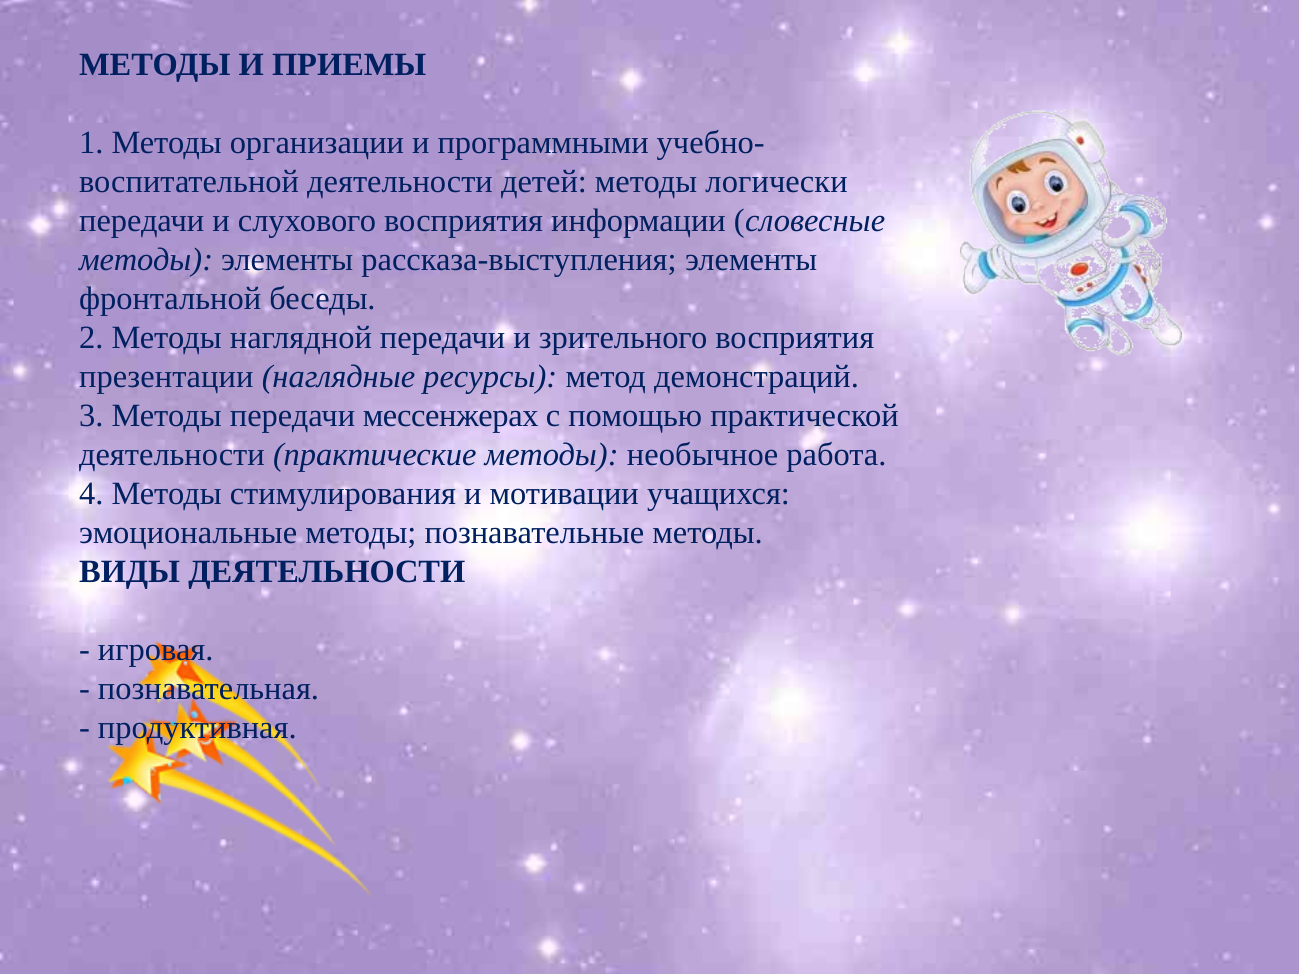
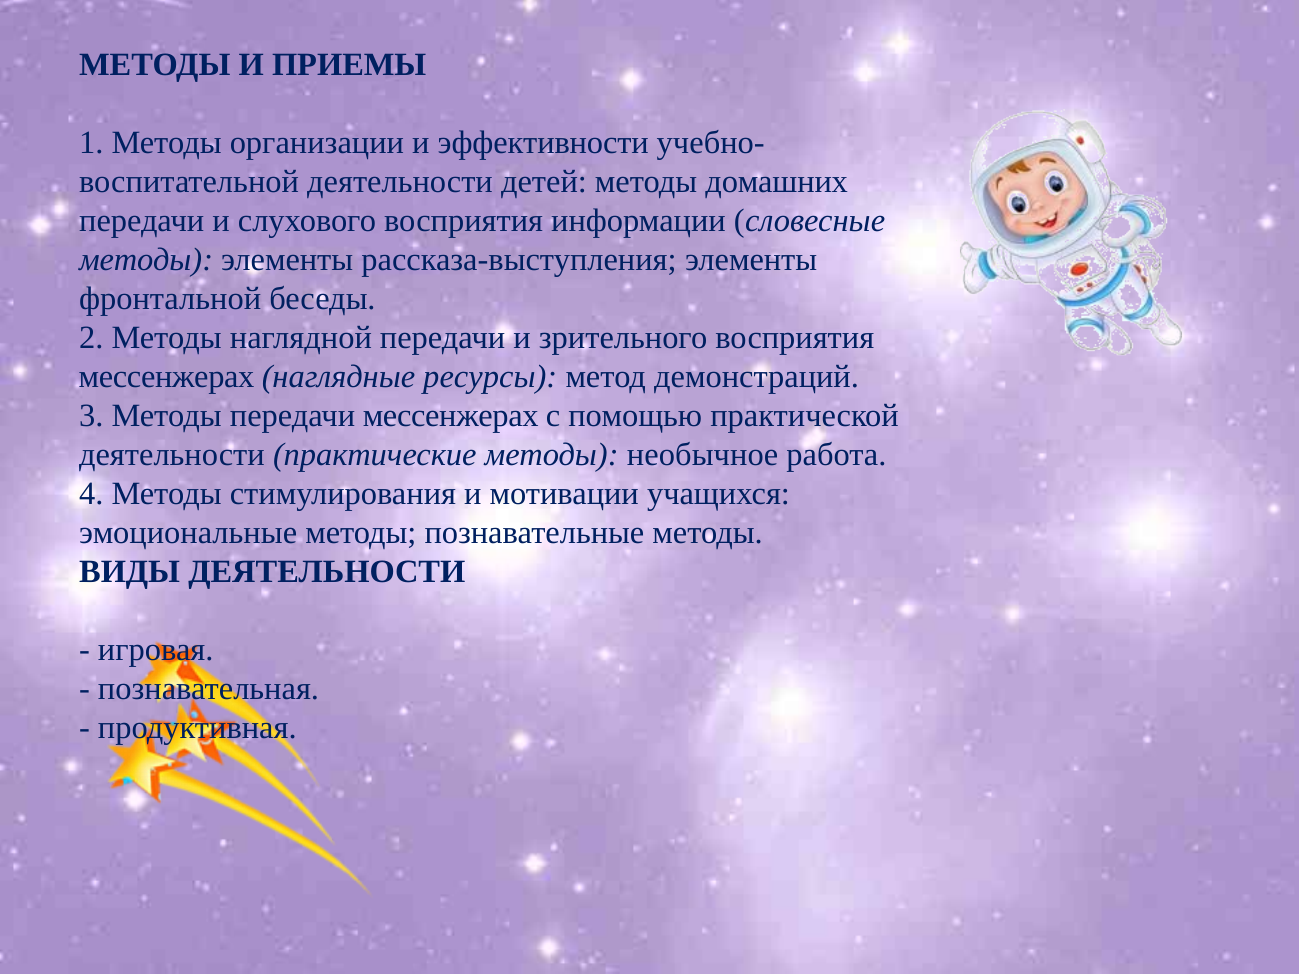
программными: программными -> эффективности
логически: логически -> домашних
презентации at (166, 377): презентации -> мессенжерах
